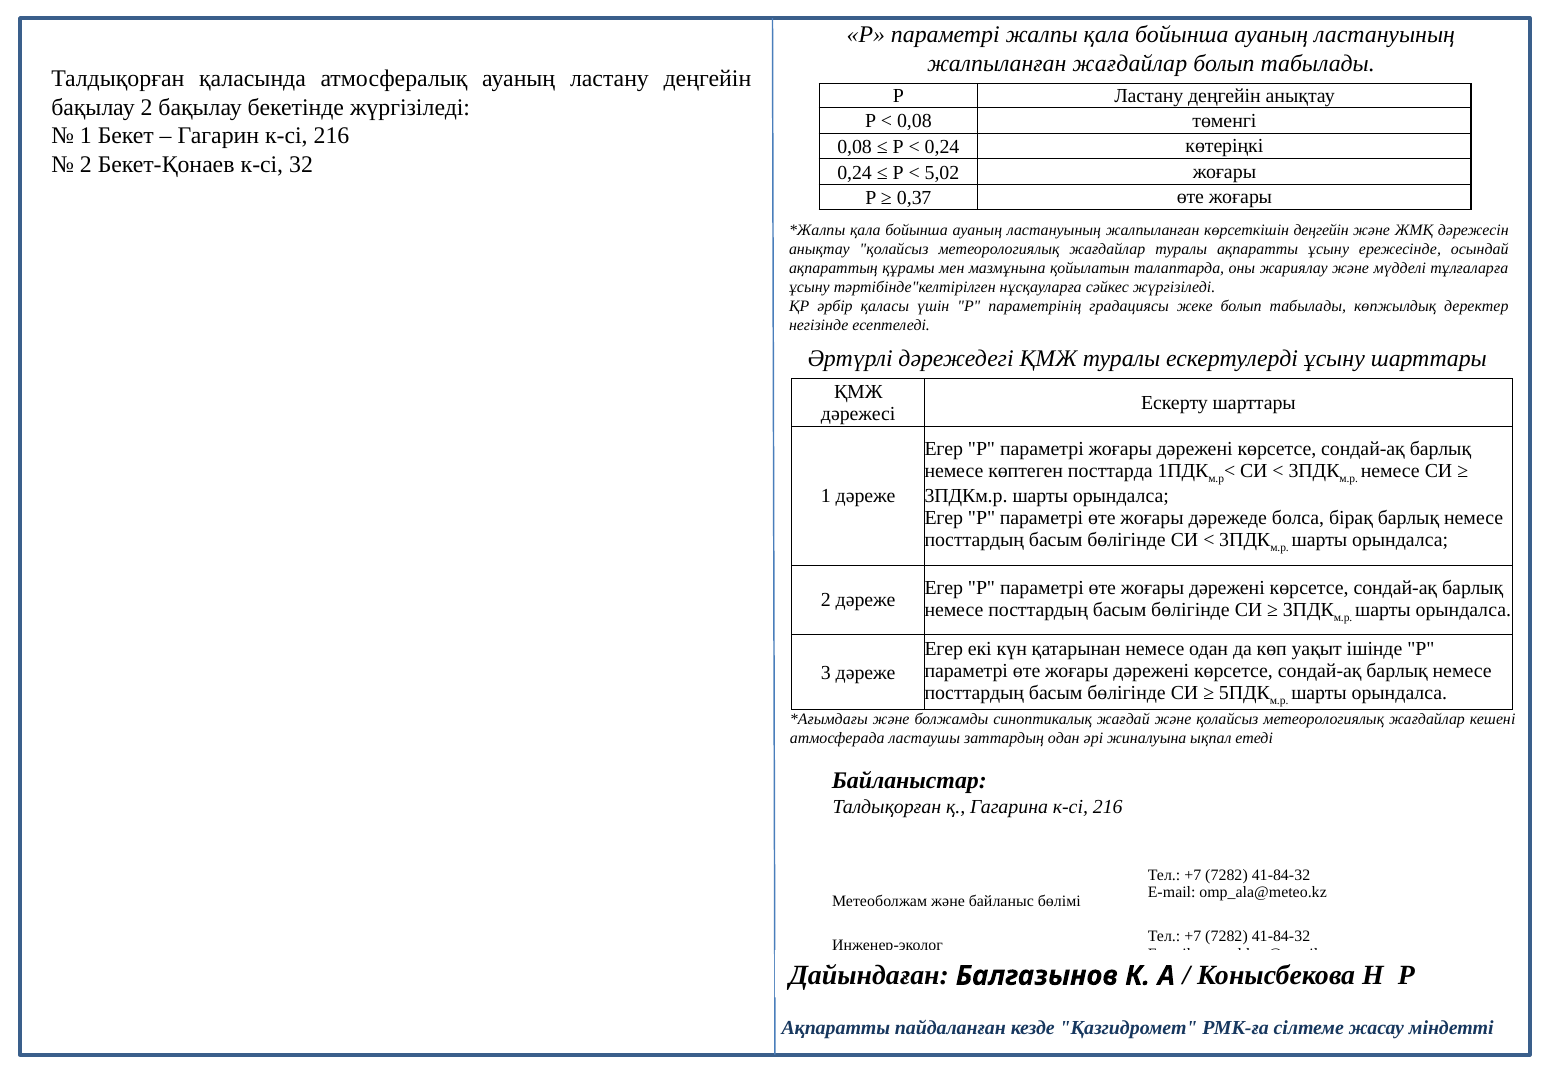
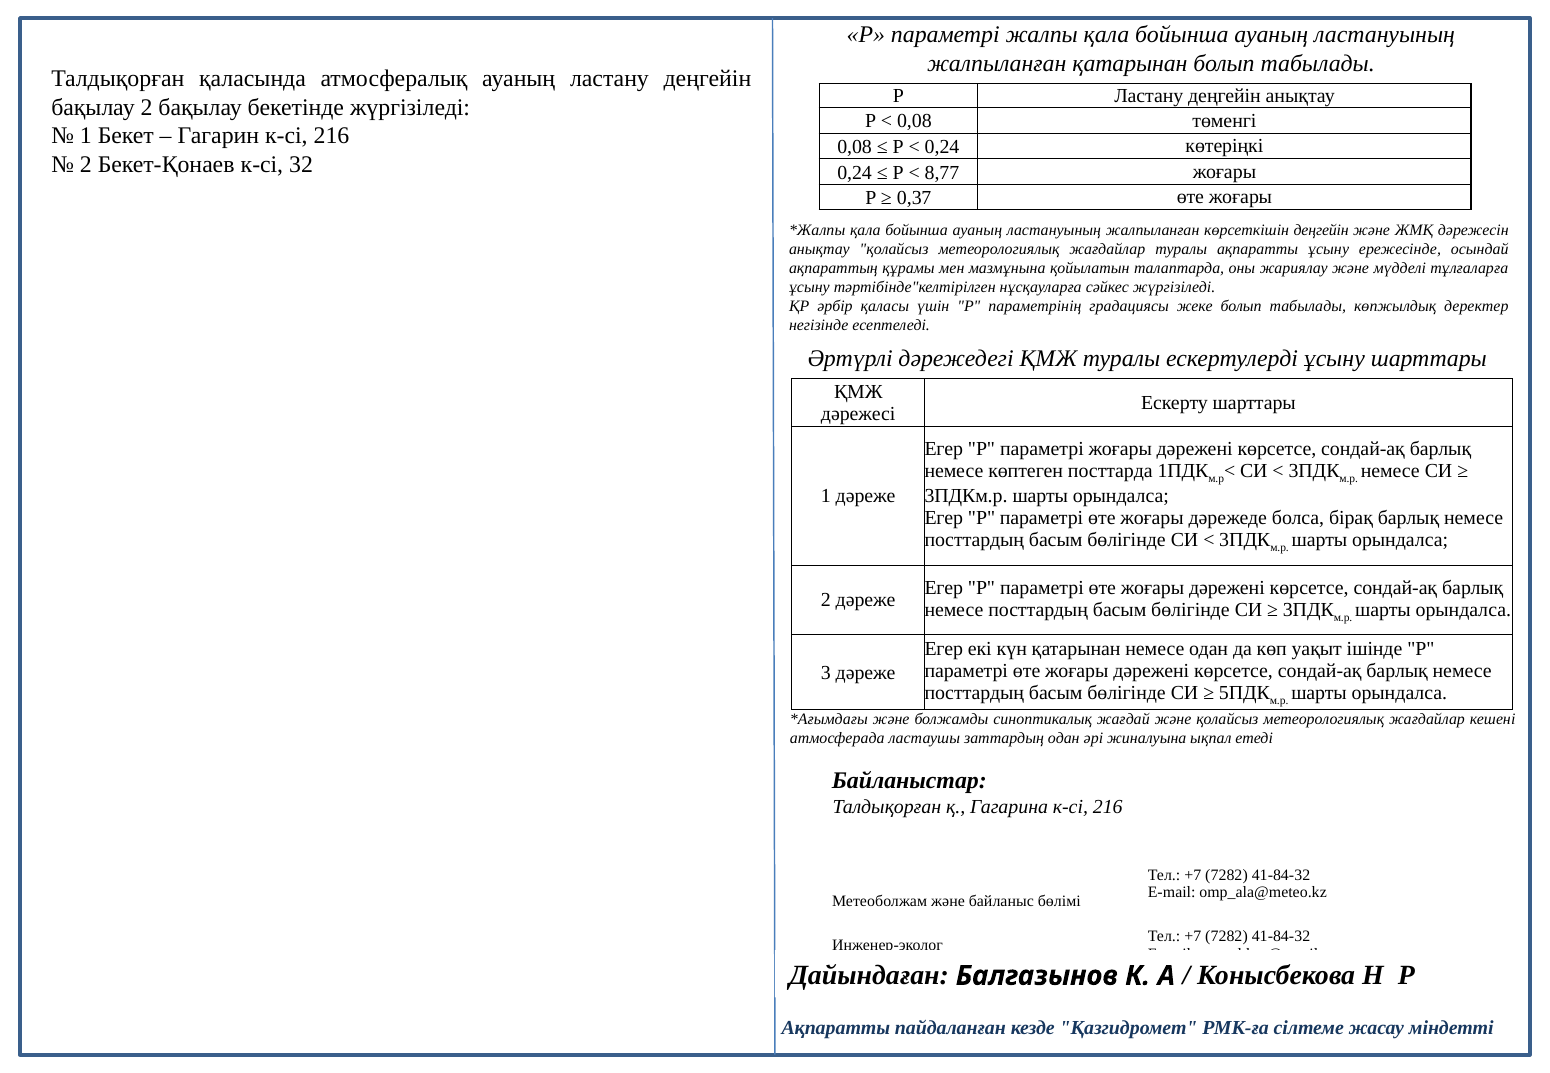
жалпыланған жағдайлар: жағдайлар -> қатарынан
5,02: 5,02 -> 8,77
